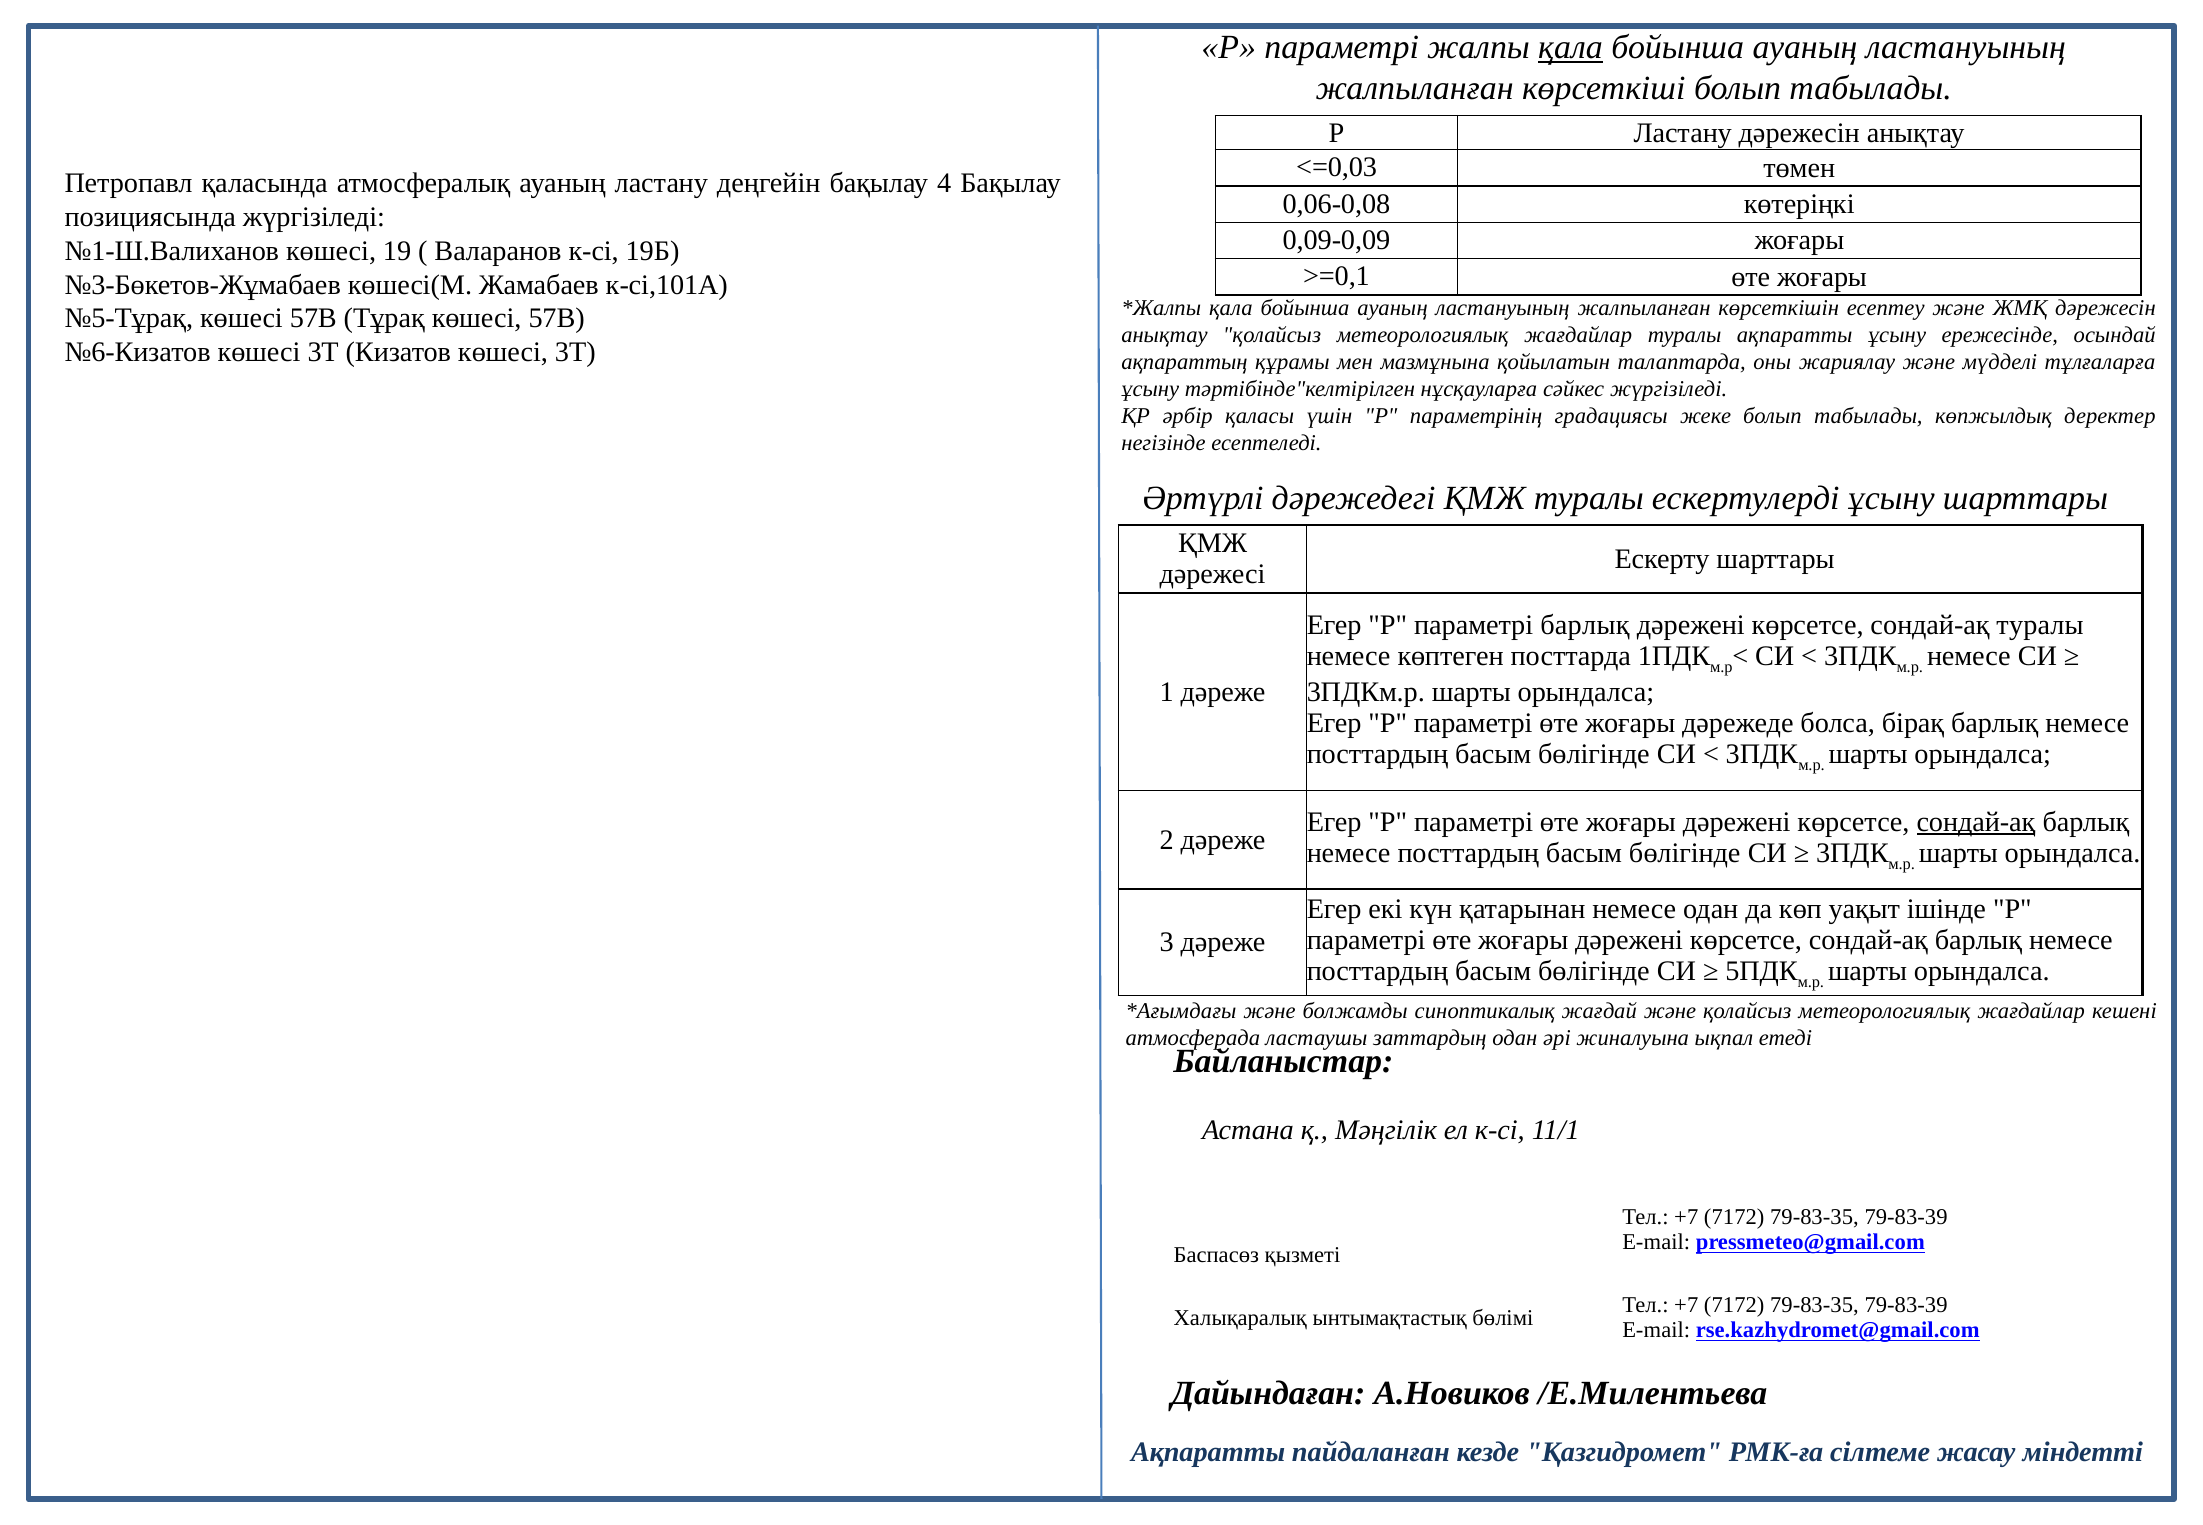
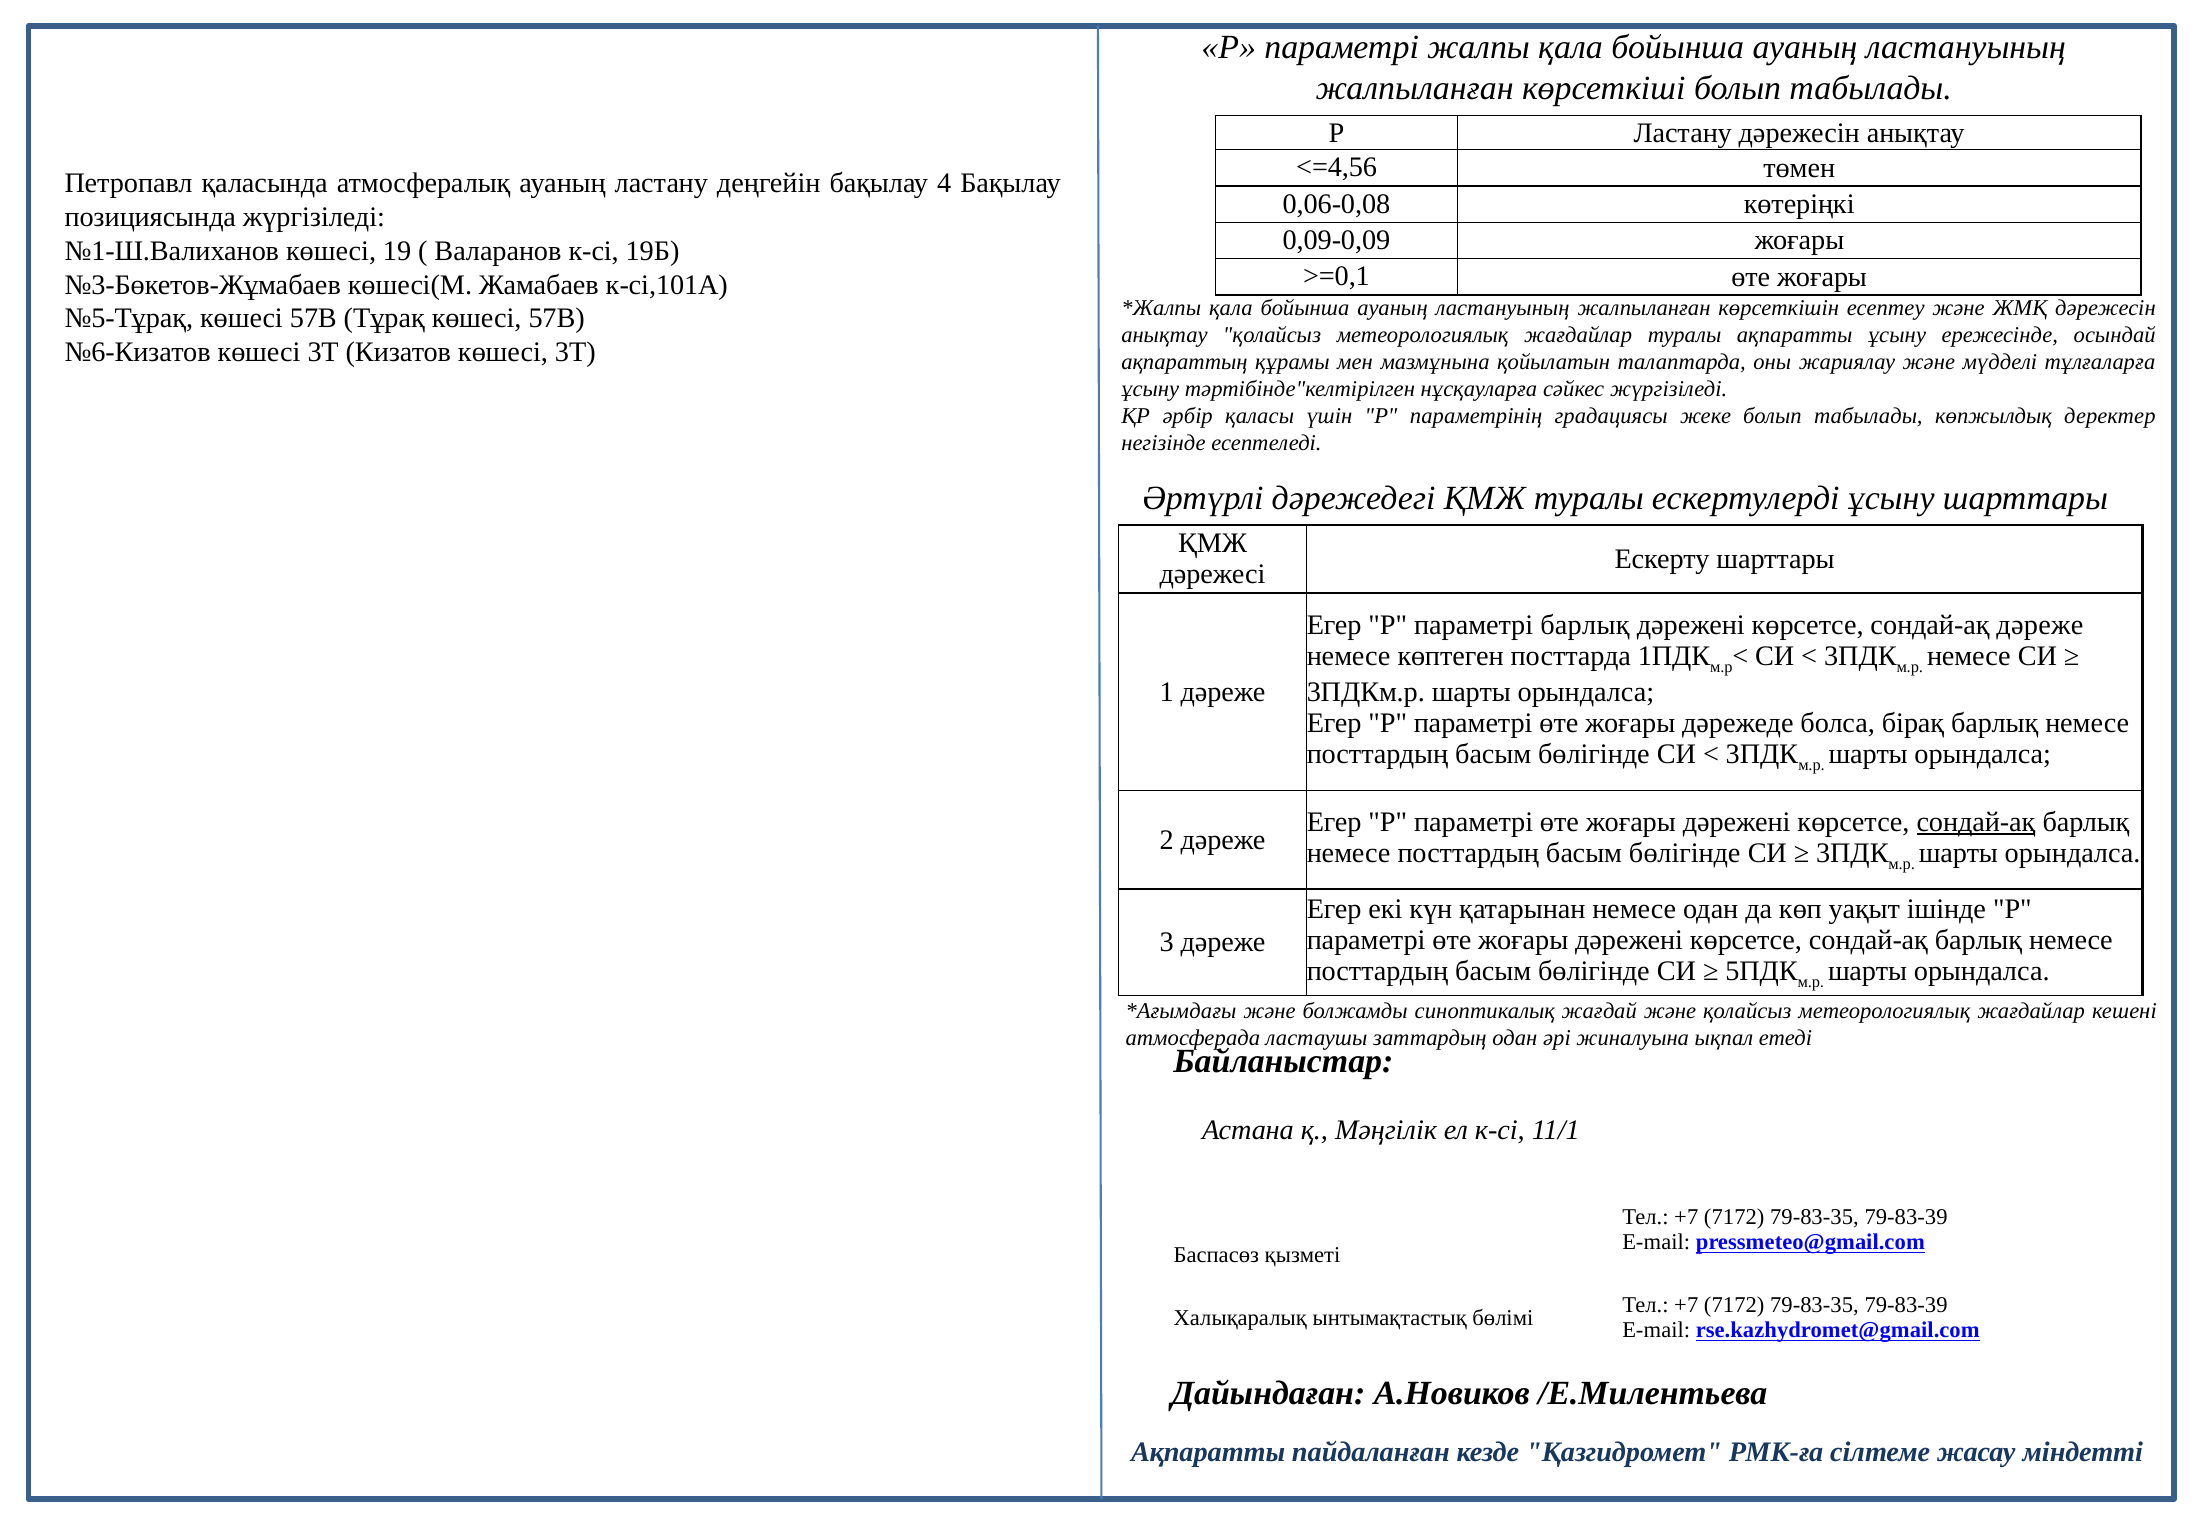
қала at (1570, 47) underline: present -> none
<=0,03: <=0,03 -> <=4,56
сондай-ақ туралы: туралы -> дәреже
